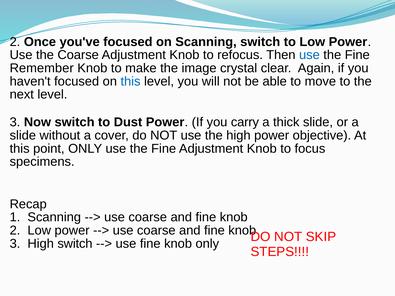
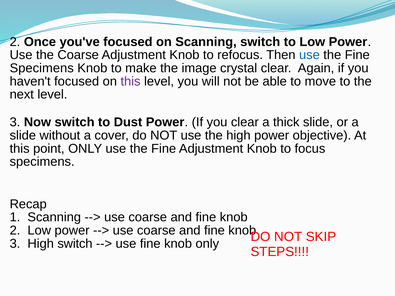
Remember at (42, 68): Remember -> Specimens
this at (131, 81) colour: blue -> purple
you carry: carry -> clear
